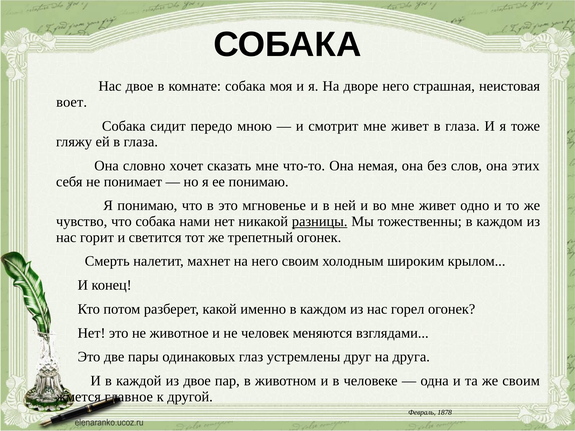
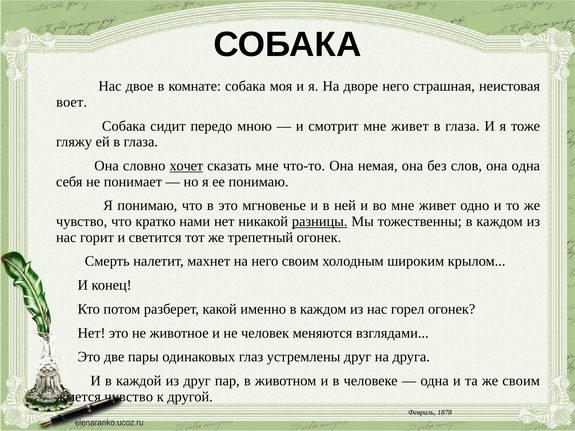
хочет underline: none -> present
она этих: этих -> одна
что собака: собака -> кратко
из двое: двое -> друг
жмется главное: главное -> чувство
